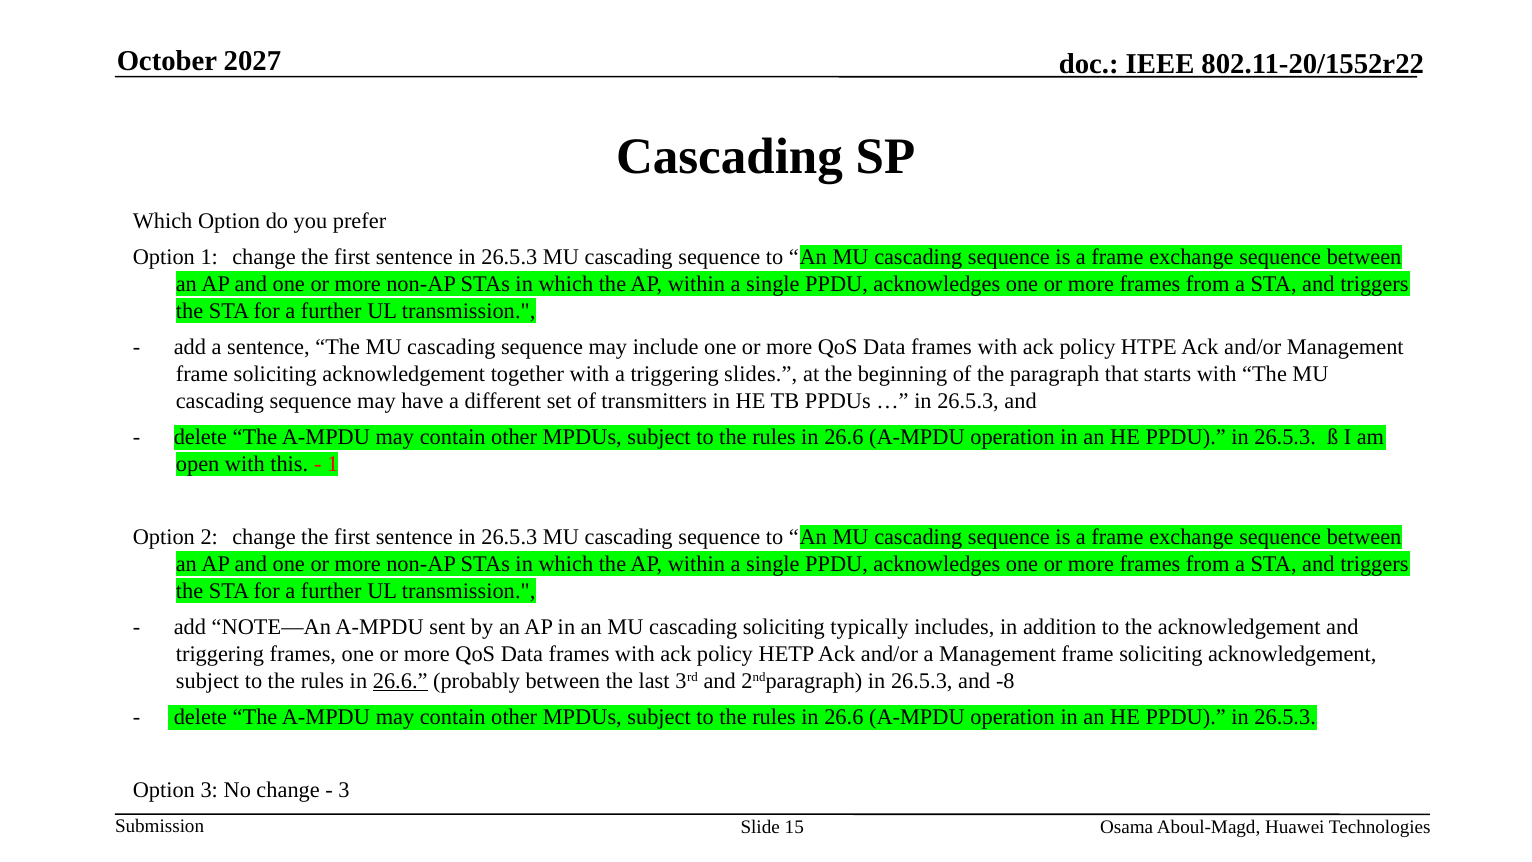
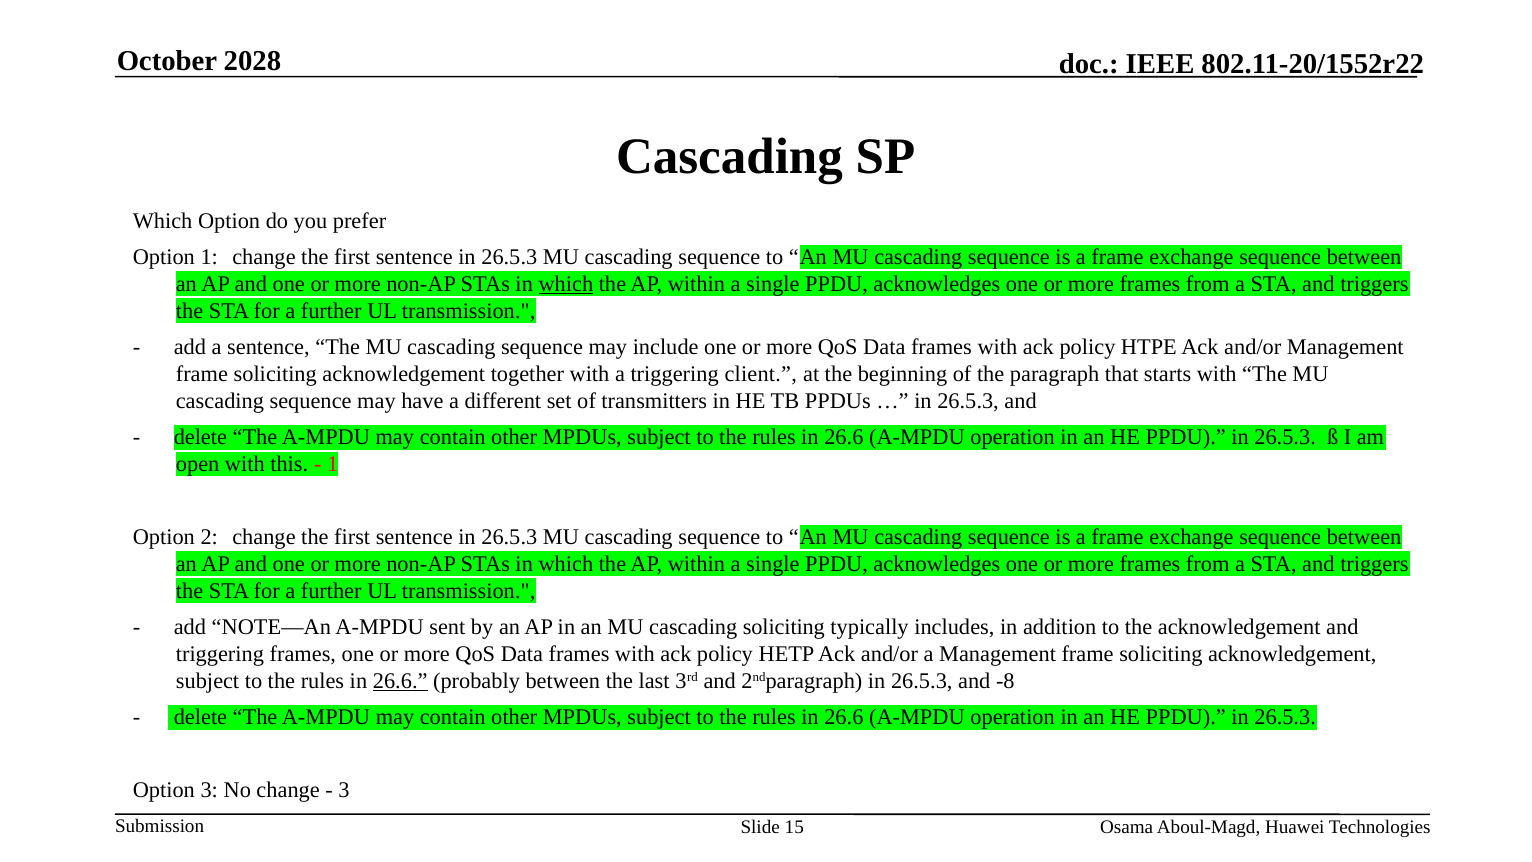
2027: 2027 -> 2028
which at (566, 284) underline: none -> present
slides: slides -> client
